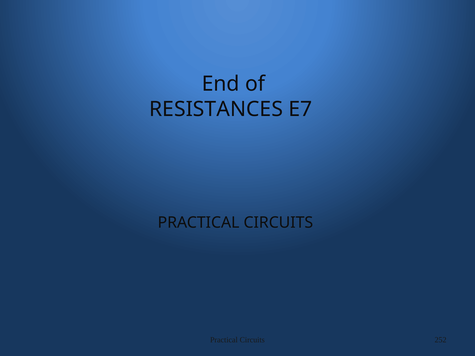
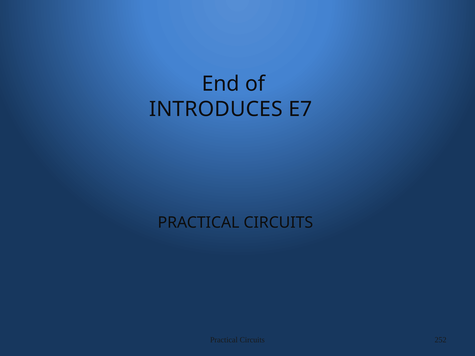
RESISTANCES: RESISTANCES -> INTRODUCES
